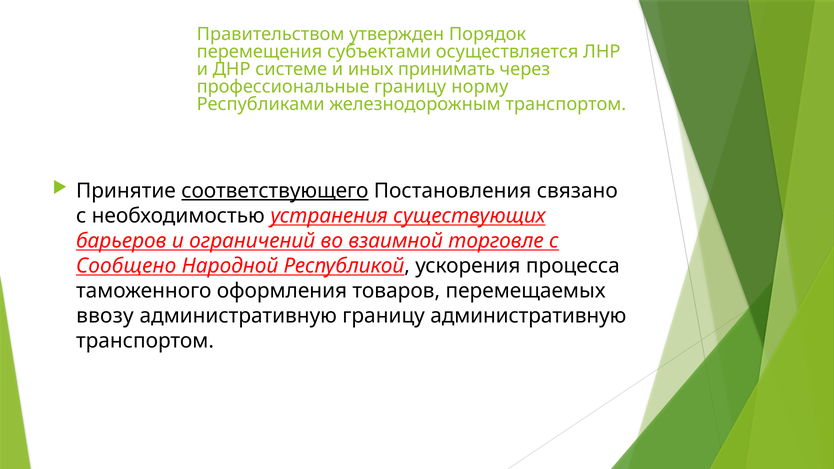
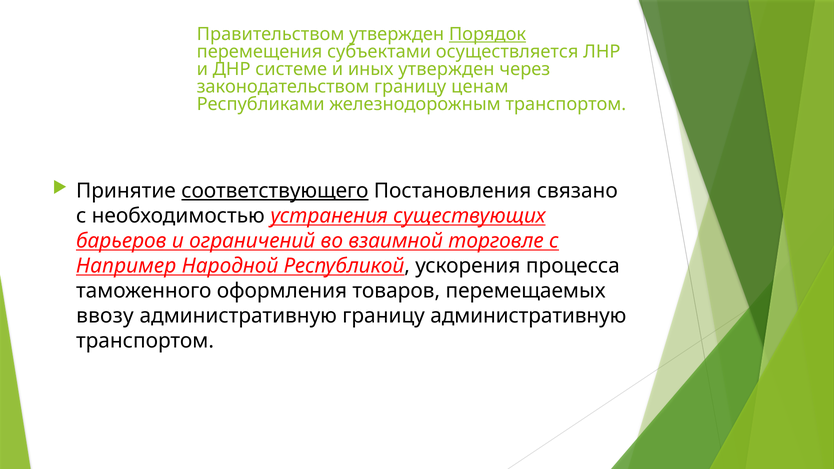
Порядок underline: none -> present
иных принимать: принимать -> утвержден
профессиональные: профессиональные -> законодательством
норму: норму -> ценам
Сообщено: Сообщено -> Например
